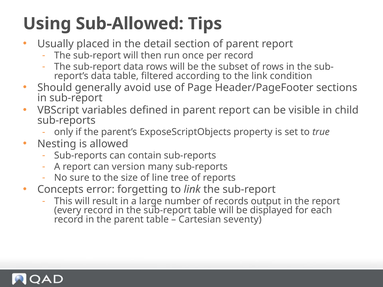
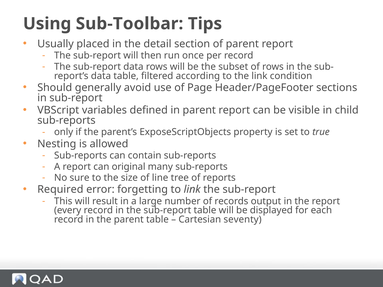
Sub-Allowed: Sub-Allowed -> Sub-Toolbar
version: version -> original
Concepts: Concepts -> Required
